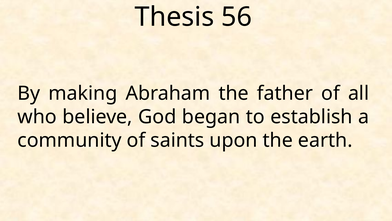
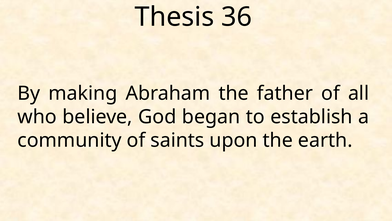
56: 56 -> 36
